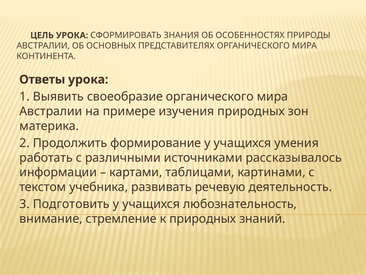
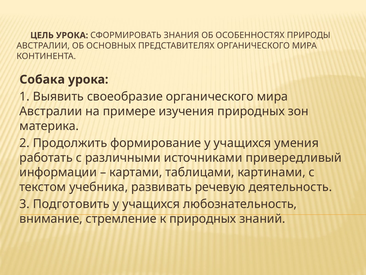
Ответы: Ответы -> Собака
рассказывалось: рассказывалось -> привередливый
